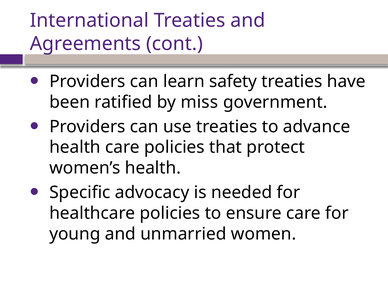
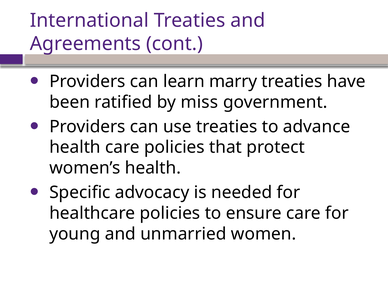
safety: safety -> marry
